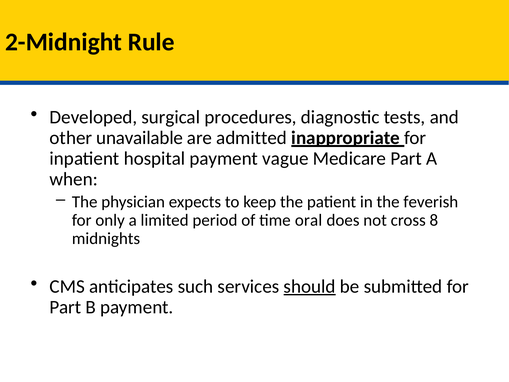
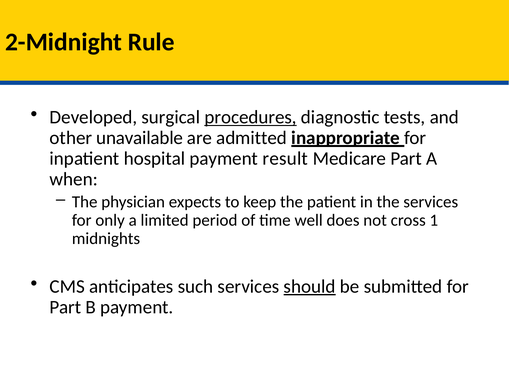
procedures underline: none -> present
vague: vague -> result
the feverish: feverish -> services
oral: oral -> well
8: 8 -> 1
